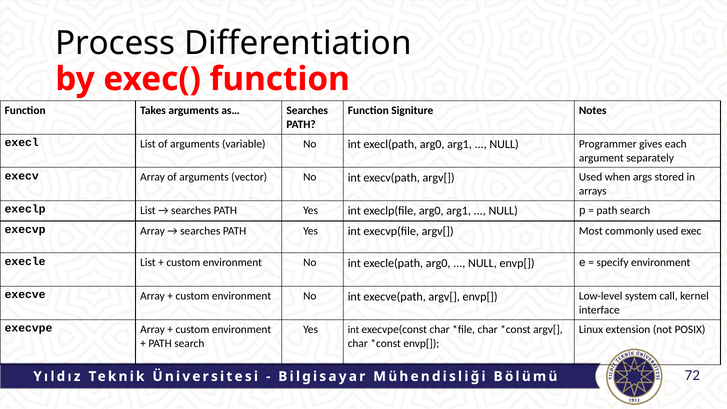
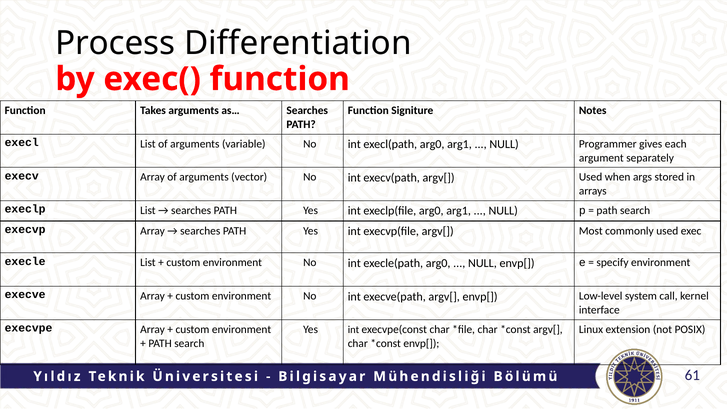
72: 72 -> 61
